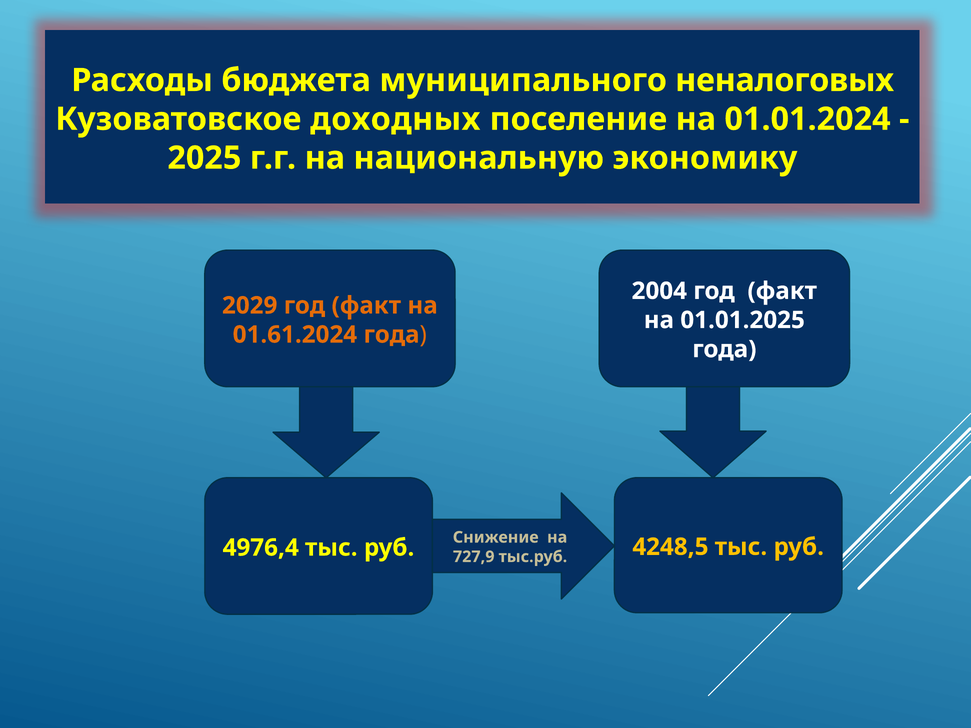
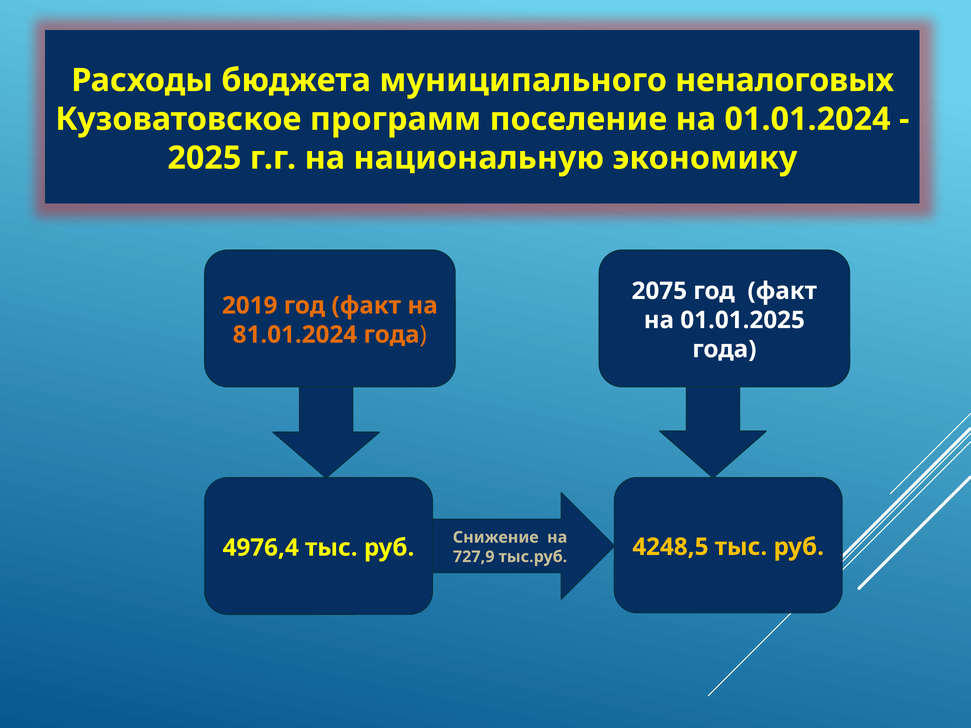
доходных: доходных -> программ
2004: 2004 -> 2075
2029: 2029 -> 2019
01.61.2024: 01.61.2024 -> 81.01.2024
